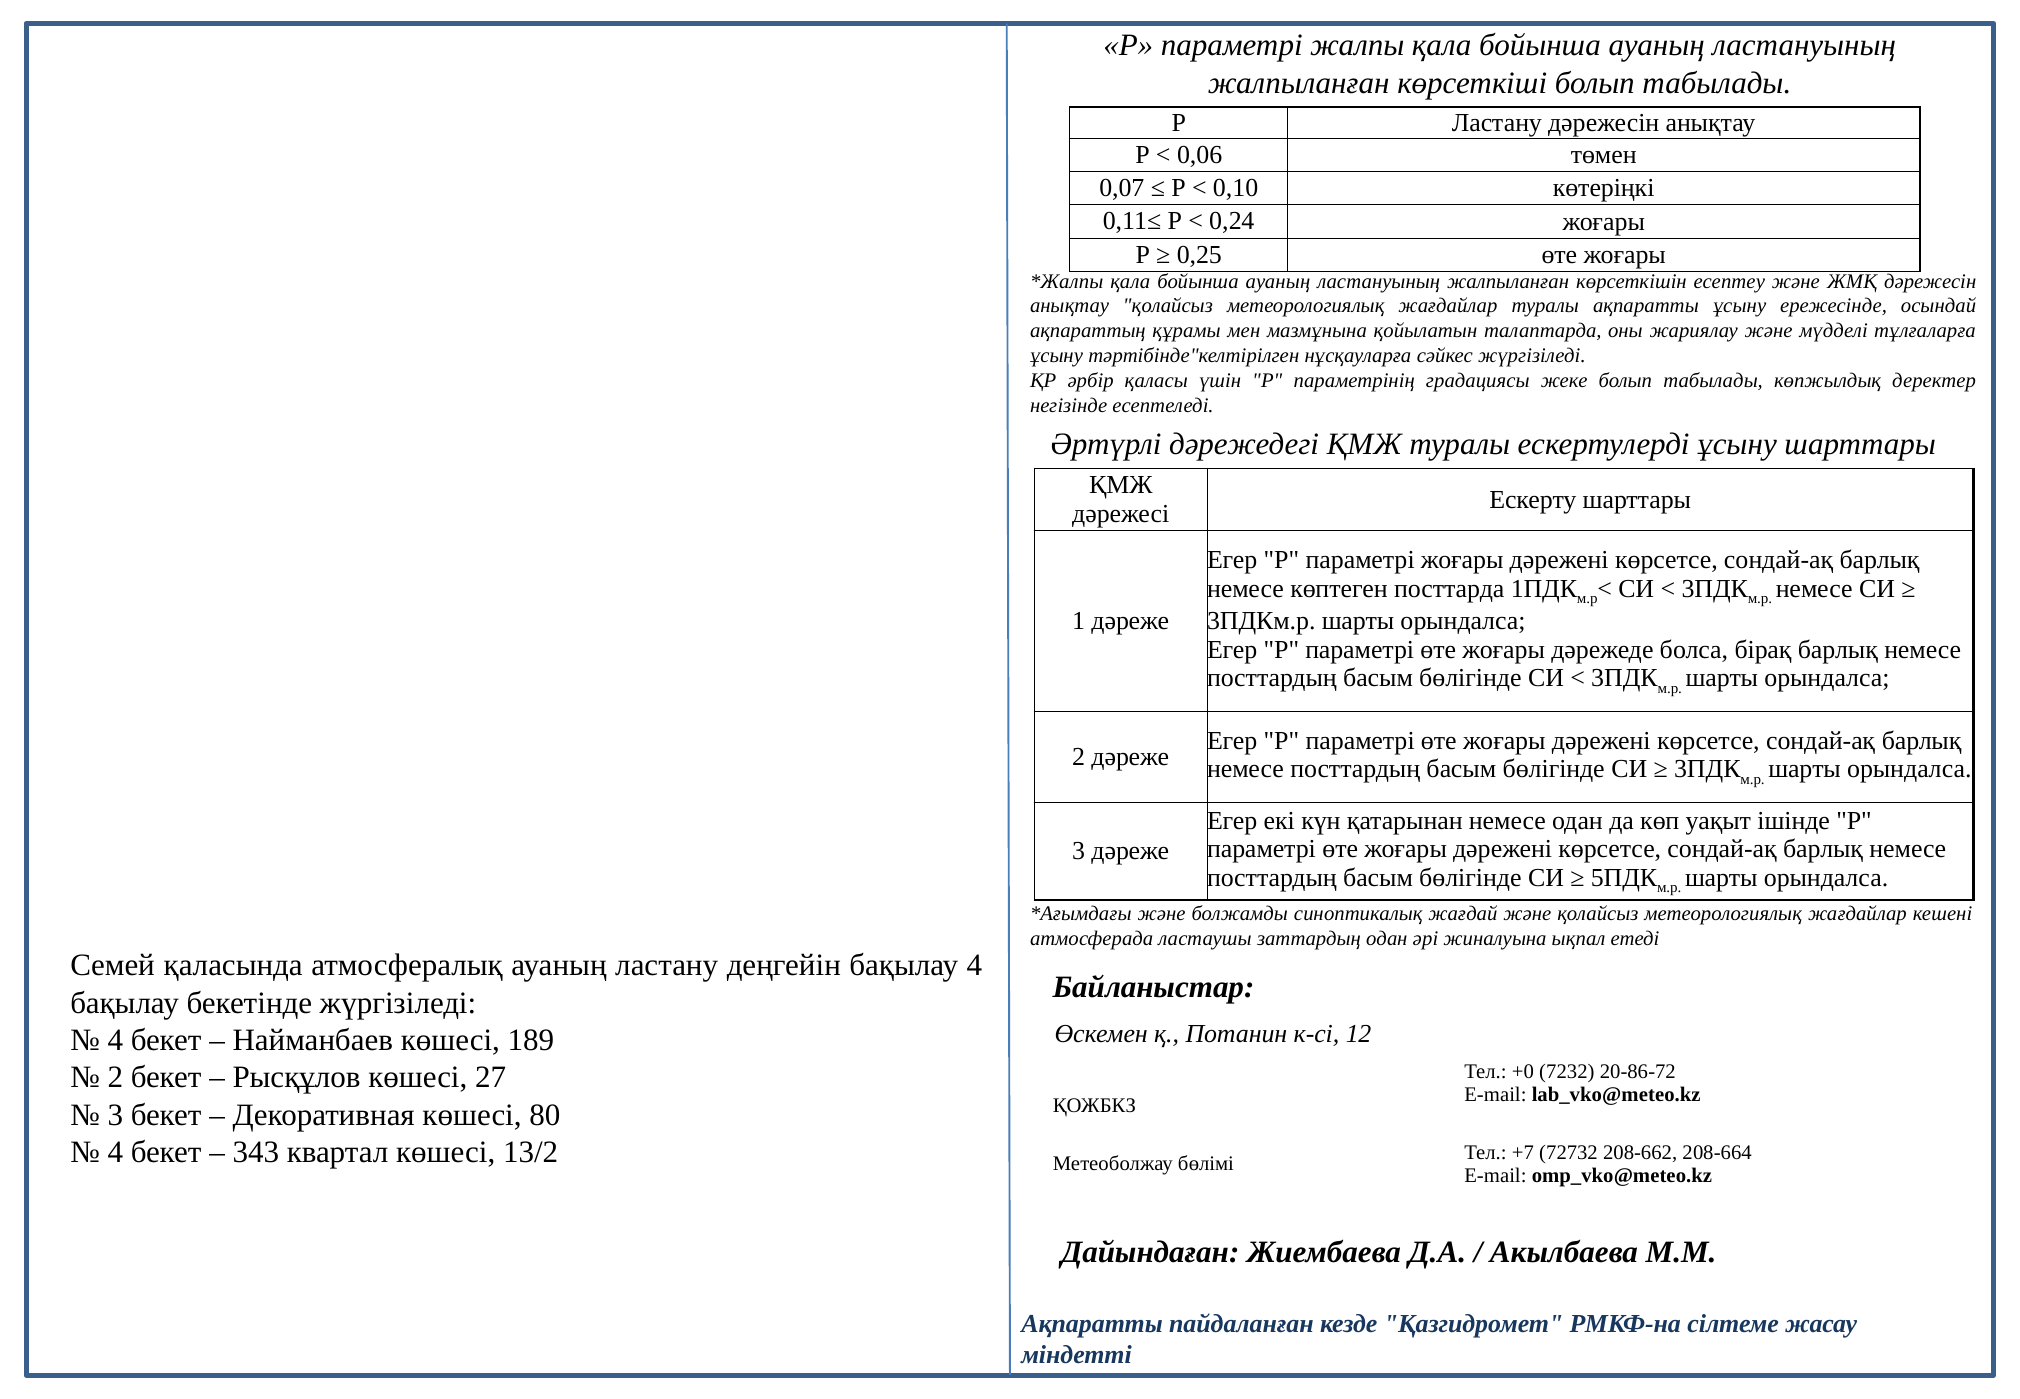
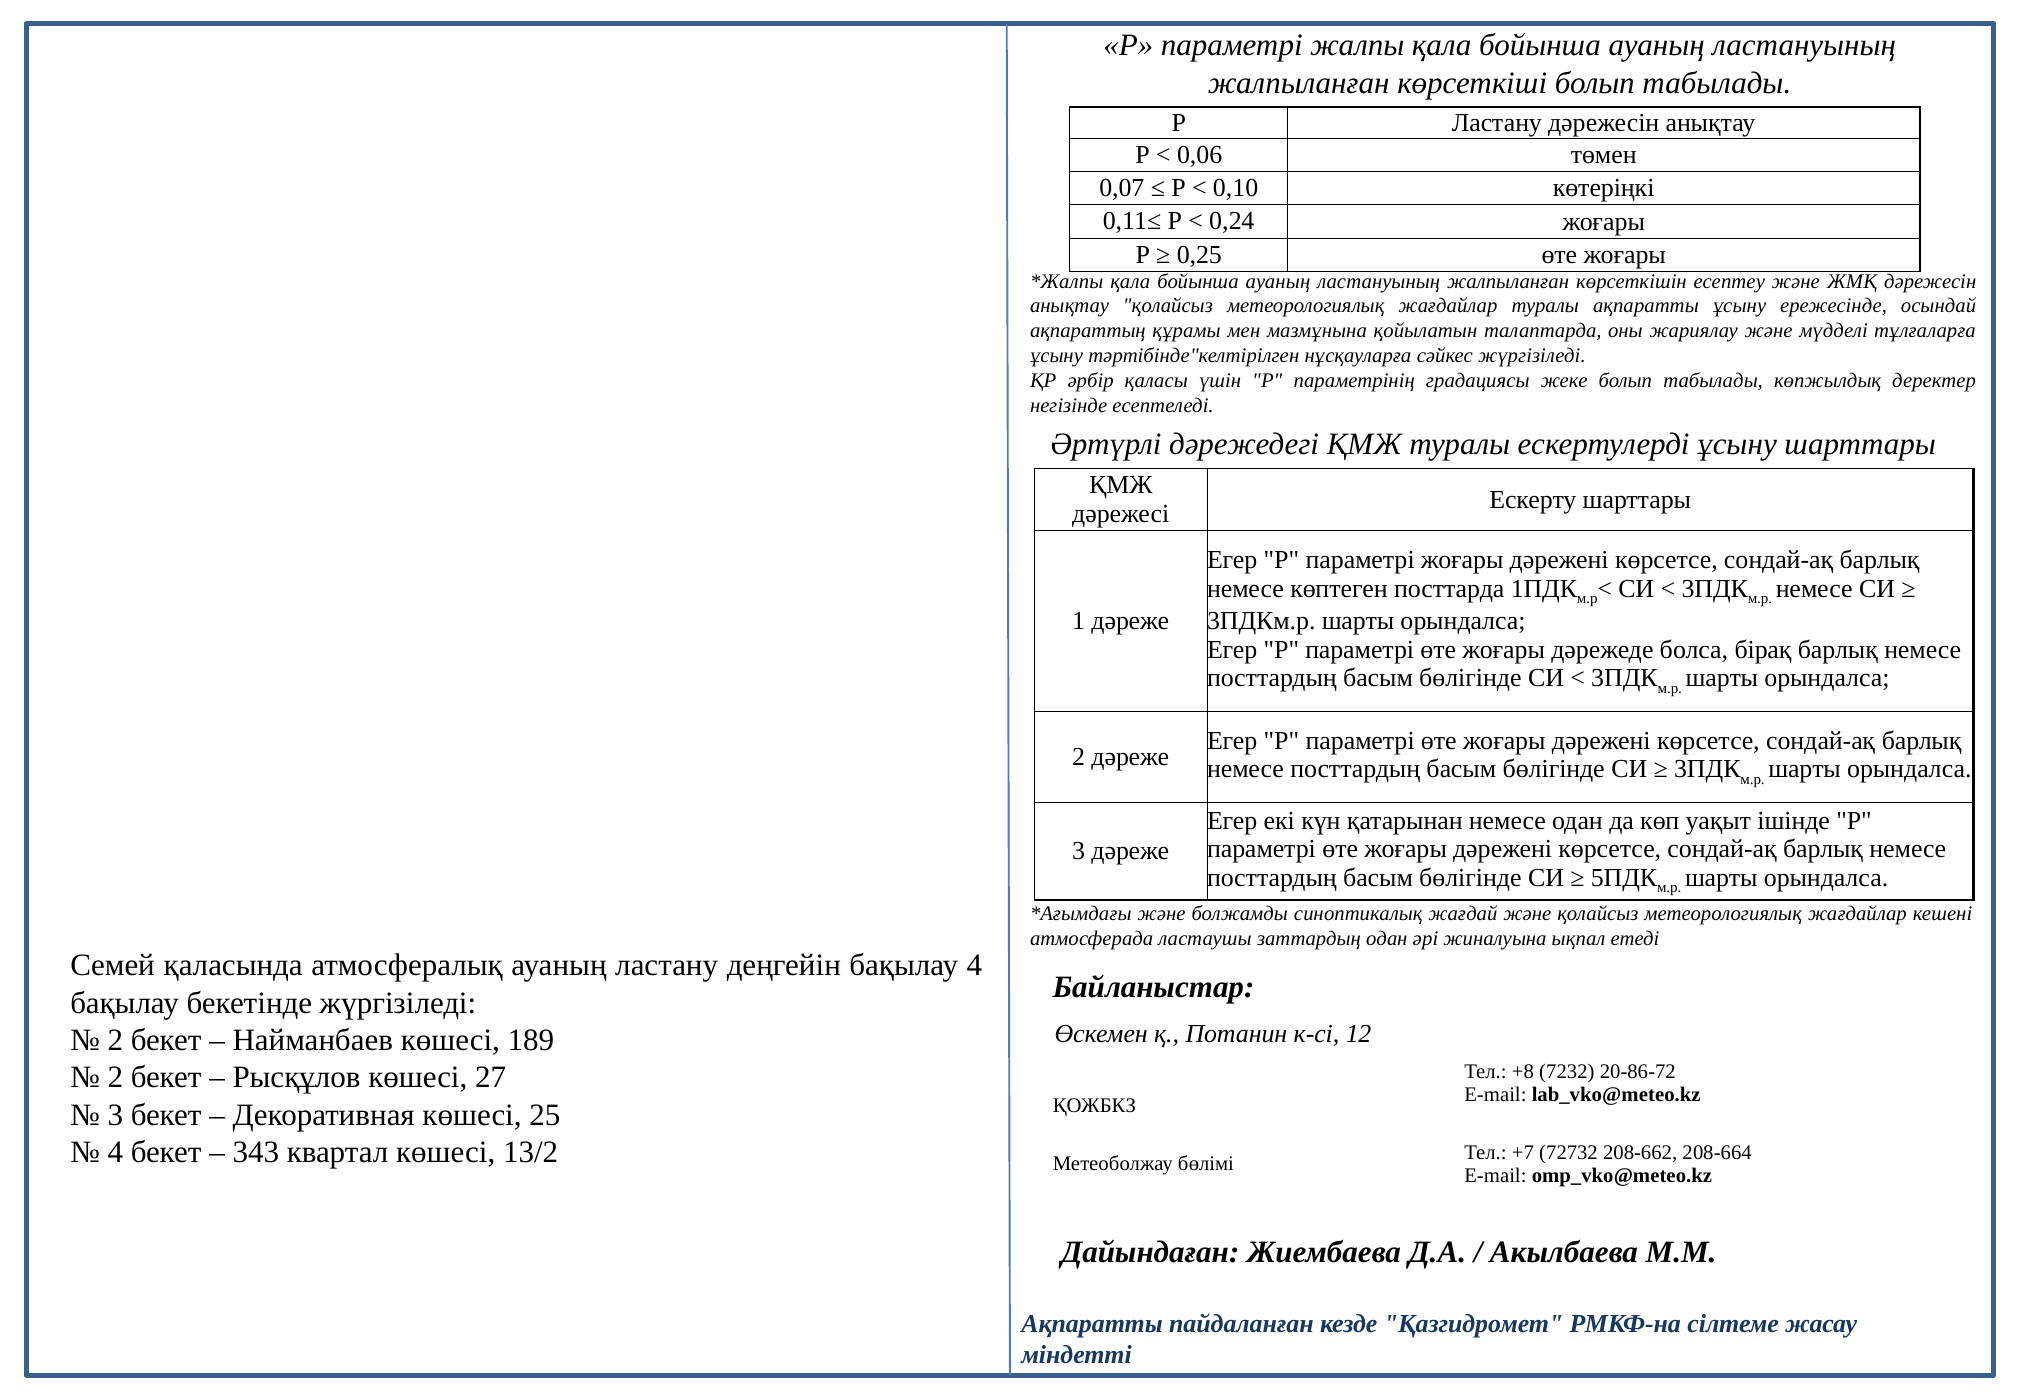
4 at (115, 1040): 4 -> 2
+0: +0 -> +8
80: 80 -> 25
